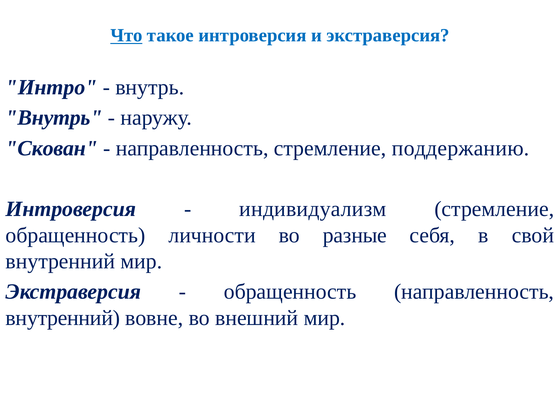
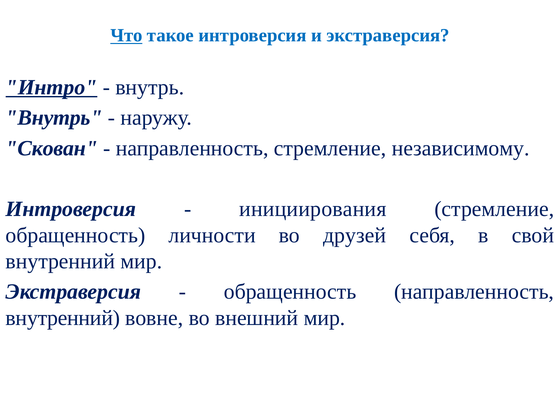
Интро underline: none -> present
поддержанию: поддержанию -> независимому
индивидуализм: индивидуализм -> инициирования
разные: разные -> друзей
